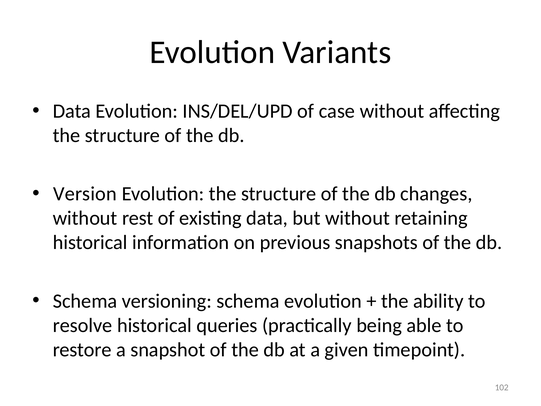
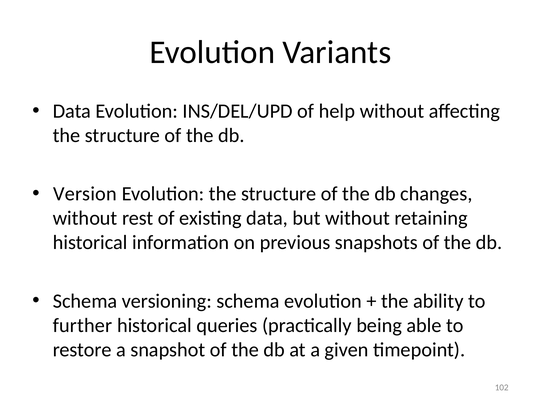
case: case -> help
resolve: resolve -> further
